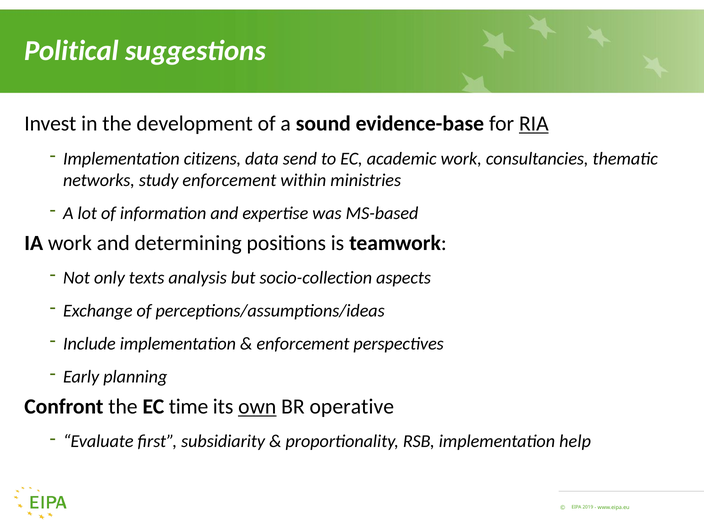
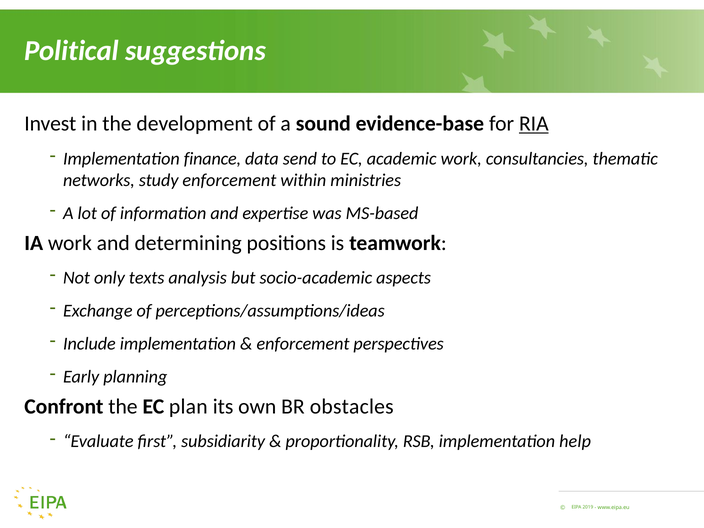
citizens: citizens -> finance
socio-collection: socio-collection -> socio-academic
time: time -> plan
own underline: present -> none
operative: operative -> obstacles
